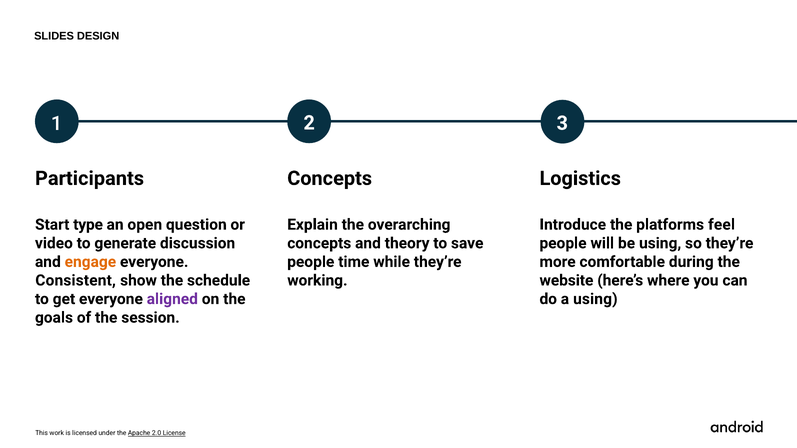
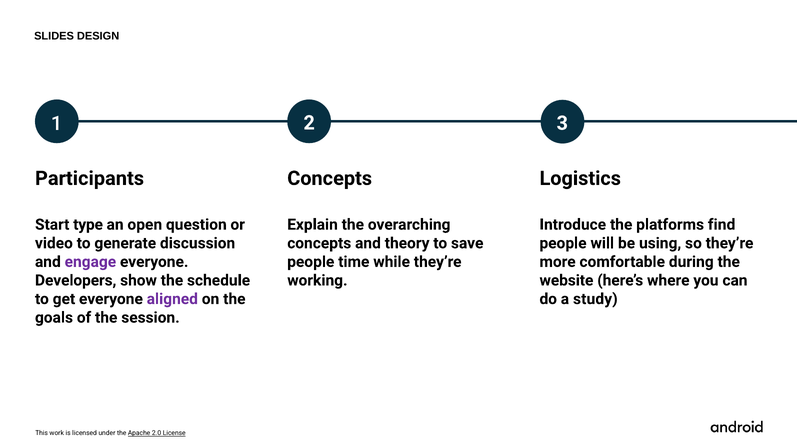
feel: feel -> find
engage colour: orange -> purple
Consistent: Consistent -> Developers
a using: using -> study
